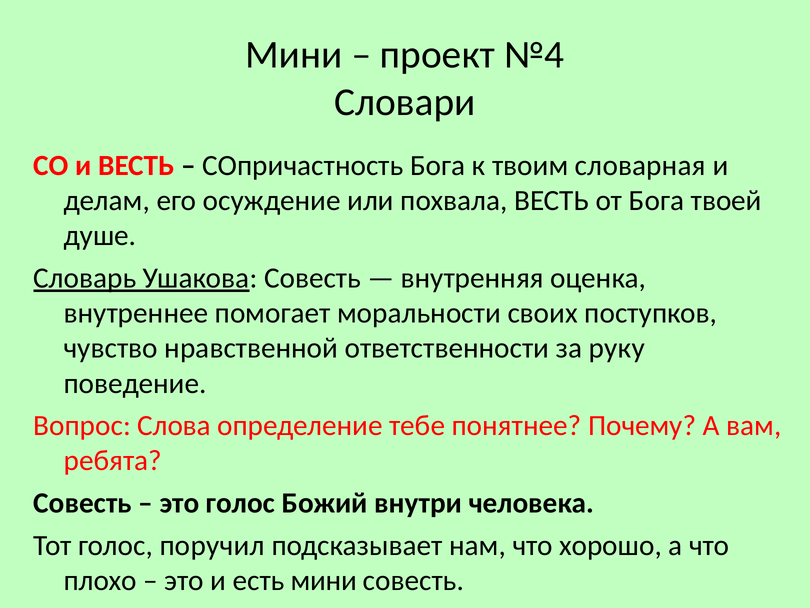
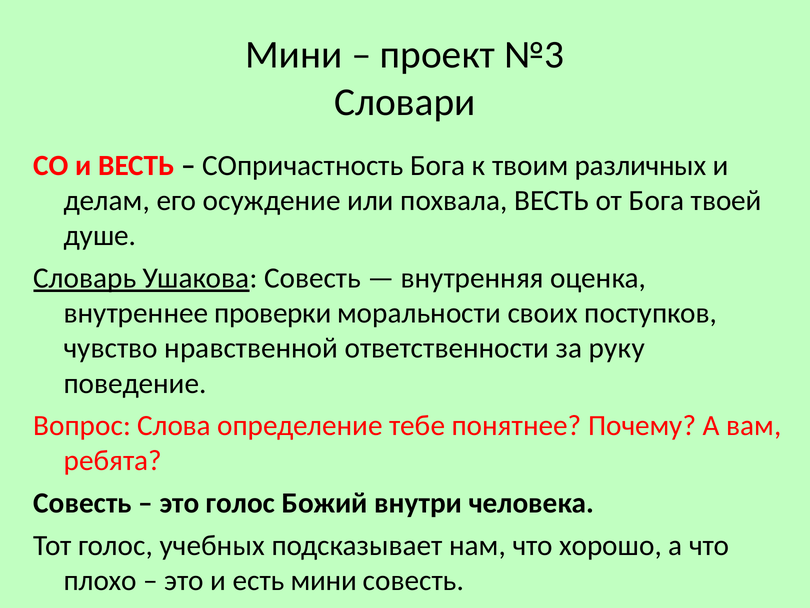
№4: №4 -> №3
словарная: словарная -> различных
помогает: помогает -> проверки
поручил: поручил -> учебных
